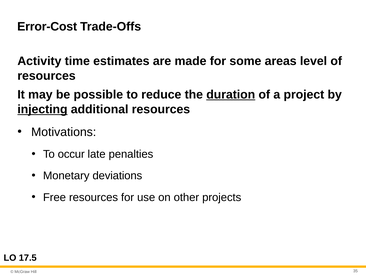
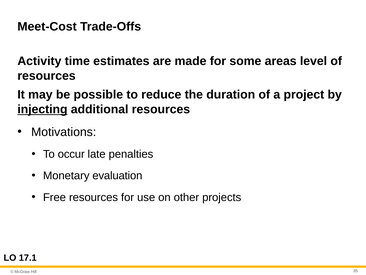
Error-Cost: Error-Cost -> Meet-Cost
duration underline: present -> none
deviations: deviations -> evaluation
17.5: 17.5 -> 17.1
